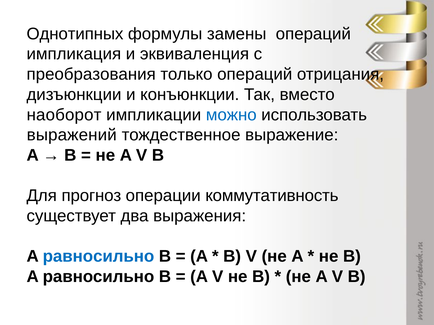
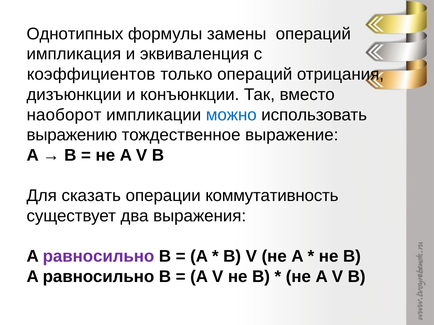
преобразования: преобразования -> коэффициентов
выражений: выражений -> выражению
прогноз: прогноз -> сказать
равносильно at (98, 257) colour: blue -> purple
